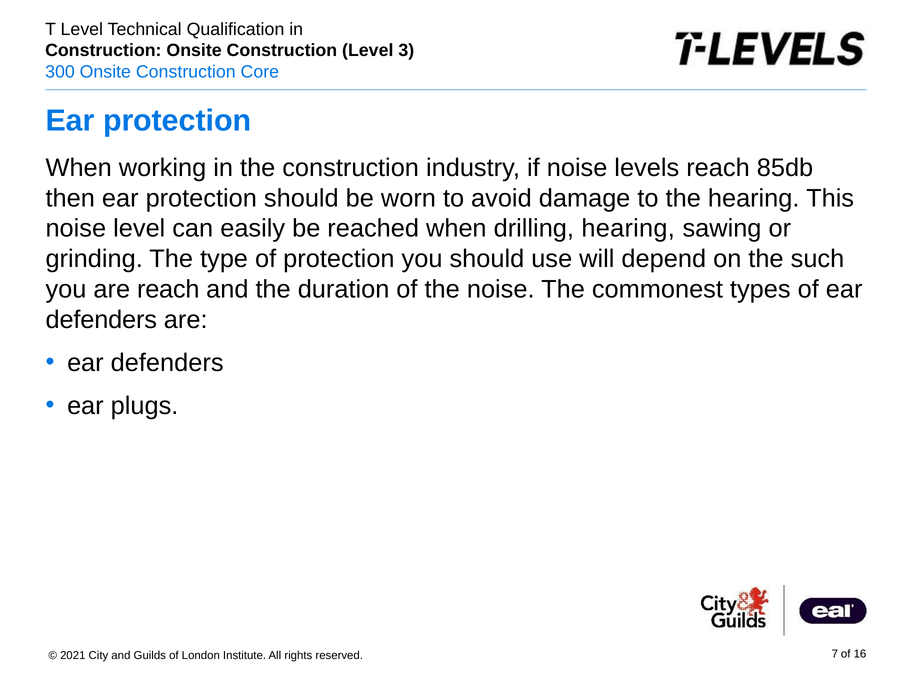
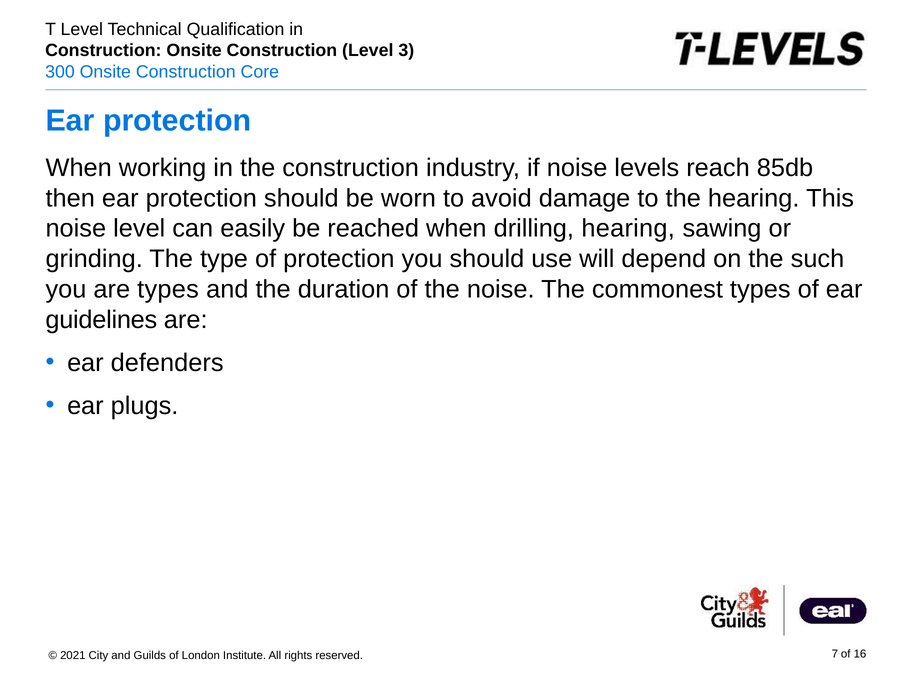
are reach: reach -> types
defenders at (101, 320): defenders -> guidelines
